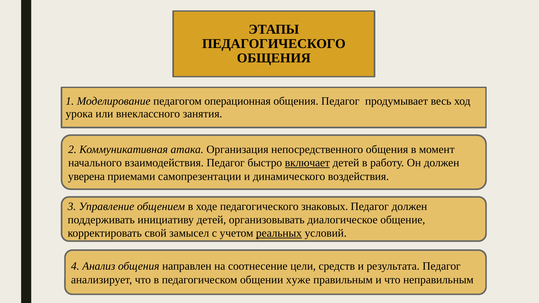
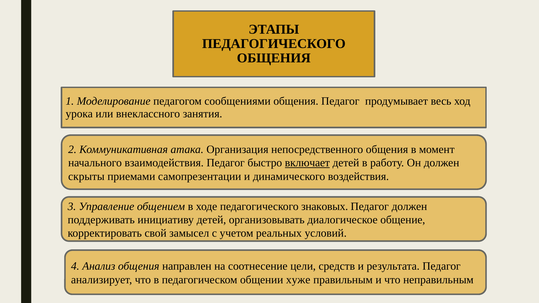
операционная: операционная -> сообщениями
уверена: уверена -> скрыты
реальных underline: present -> none
